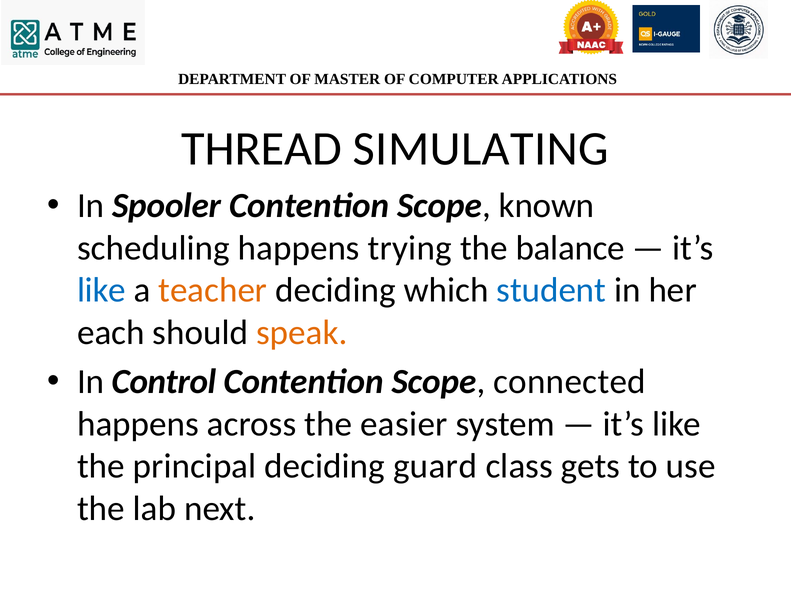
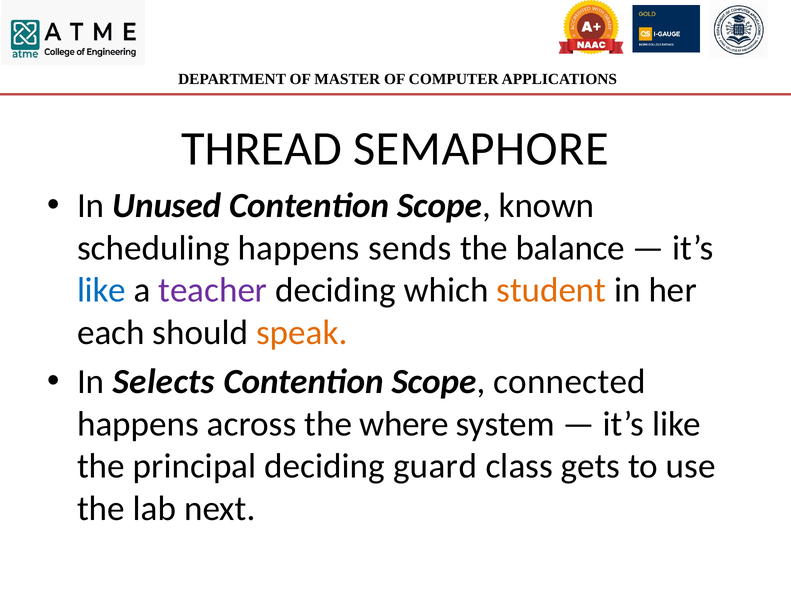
SIMULATING: SIMULATING -> SEMAPHORE
Spooler: Spooler -> Unused
trying: trying -> sends
teacher colour: orange -> purple
student colour: blue -> orange
Control: Control -> Selects
easier: easier -> where
